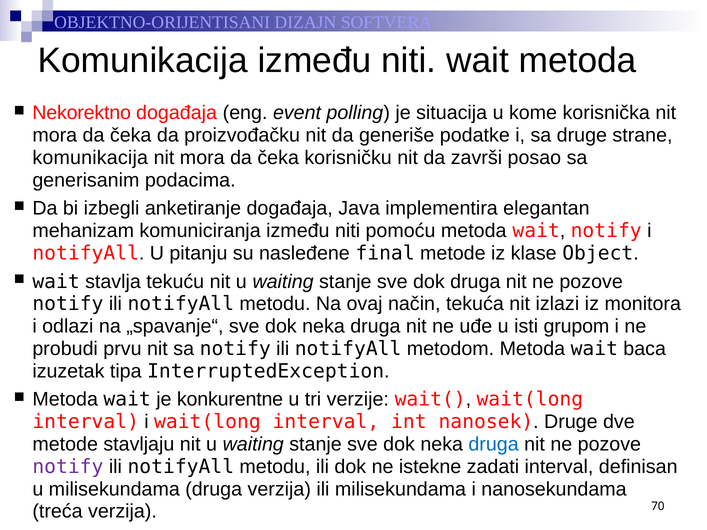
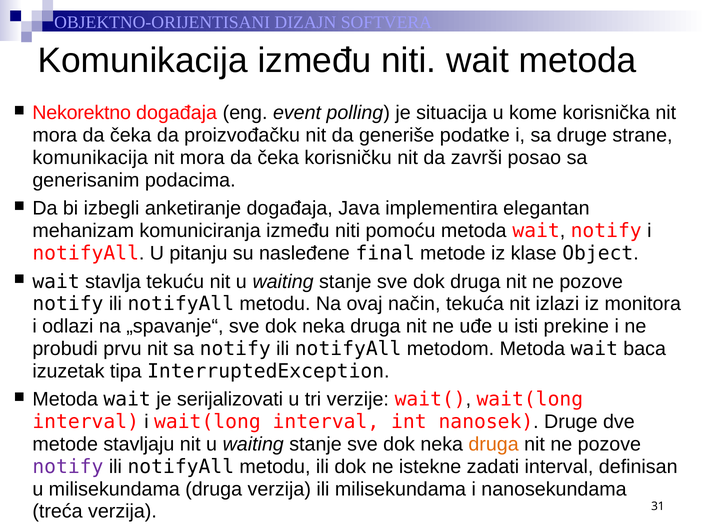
grupom: grupom -> prekine
konkurentne: konkurentne -> serijalizovati
druga at (494, 444) colour: blue -> orange
70: 70 -> 31
